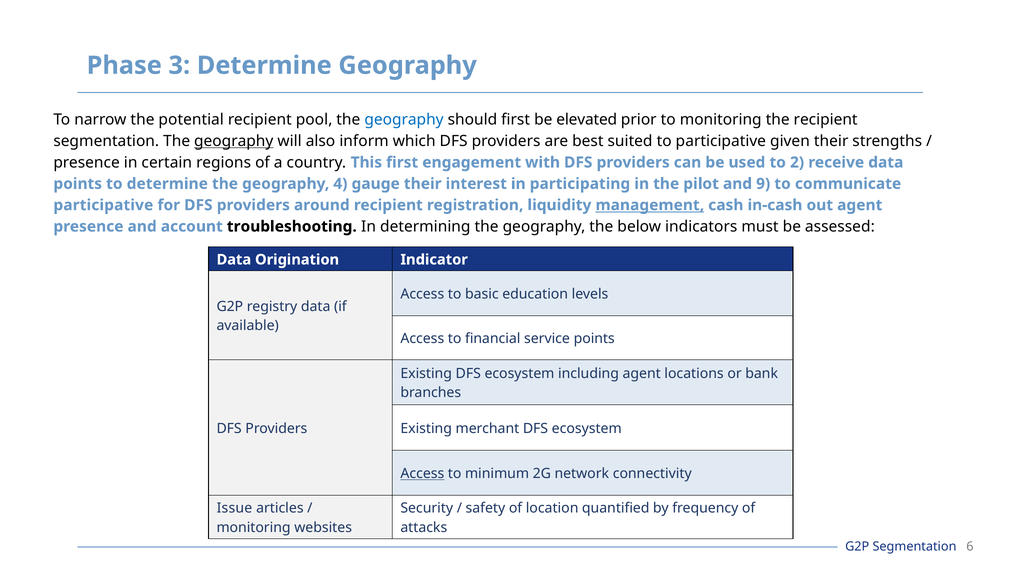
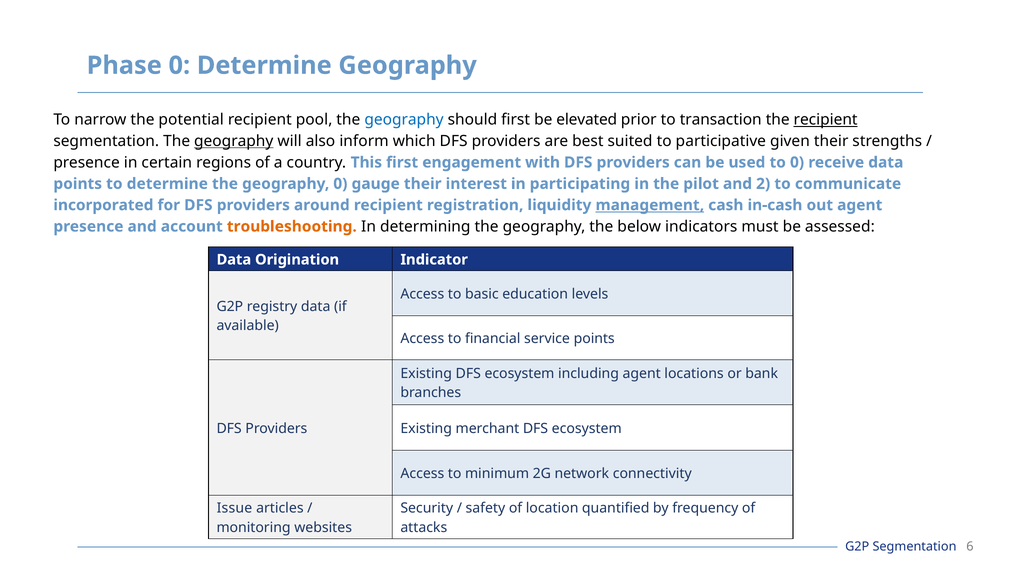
Phase 3: 3 -> 0
to monitoring: monitoring -> transaction
recipient at (826, 120) underline: none -> present
to 2: 2 -> 0
geography 4: 4 -> 0
9: 9 -> 2
participative at (103, 205): participative -> incorporated
troubleshooting colour: black -> orange
Access at (422, 474) underline: present -> none
